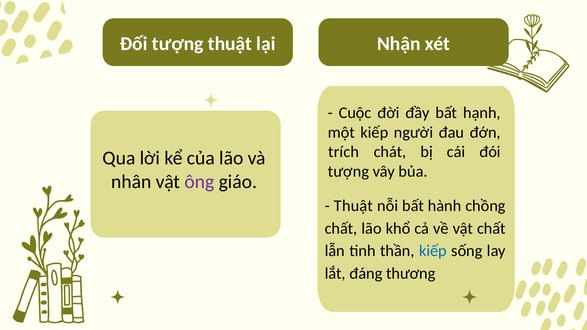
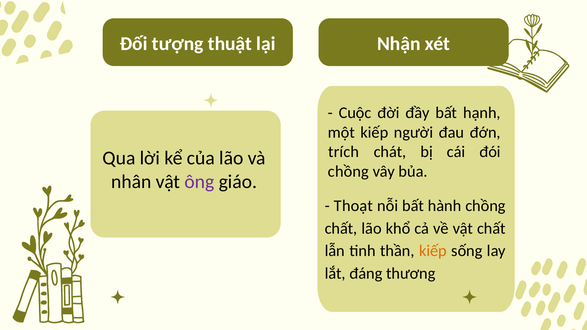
tượng at (348, 172): tượng -> chồng
Thuật at (353, 206): Thuật -> Thoạt
kiếp at (433, 251) colour: blue -> orange
